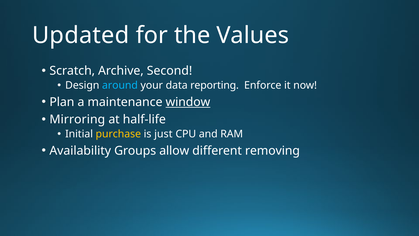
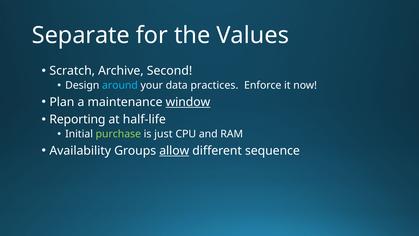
Updated: Updated -> Separate
reporting: reporting -> practices
Mirroring: Mirroring -> Reporting
purchase colour: yellow -> light green
allow underline: none -> present
removing: removing -> sequence
